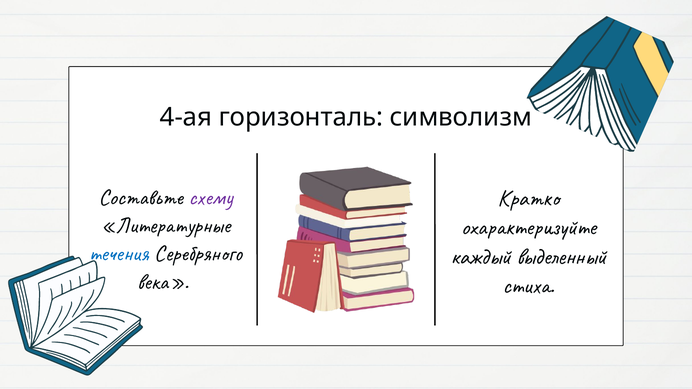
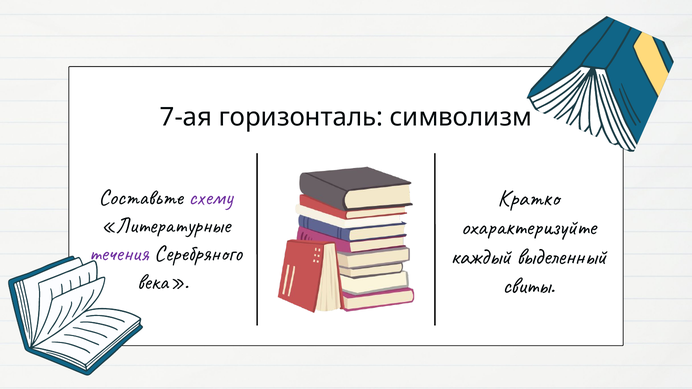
4-ая: 4-ая -> 7-ая
течения colour: blue -> purple
стиха: стиха -> свиты
